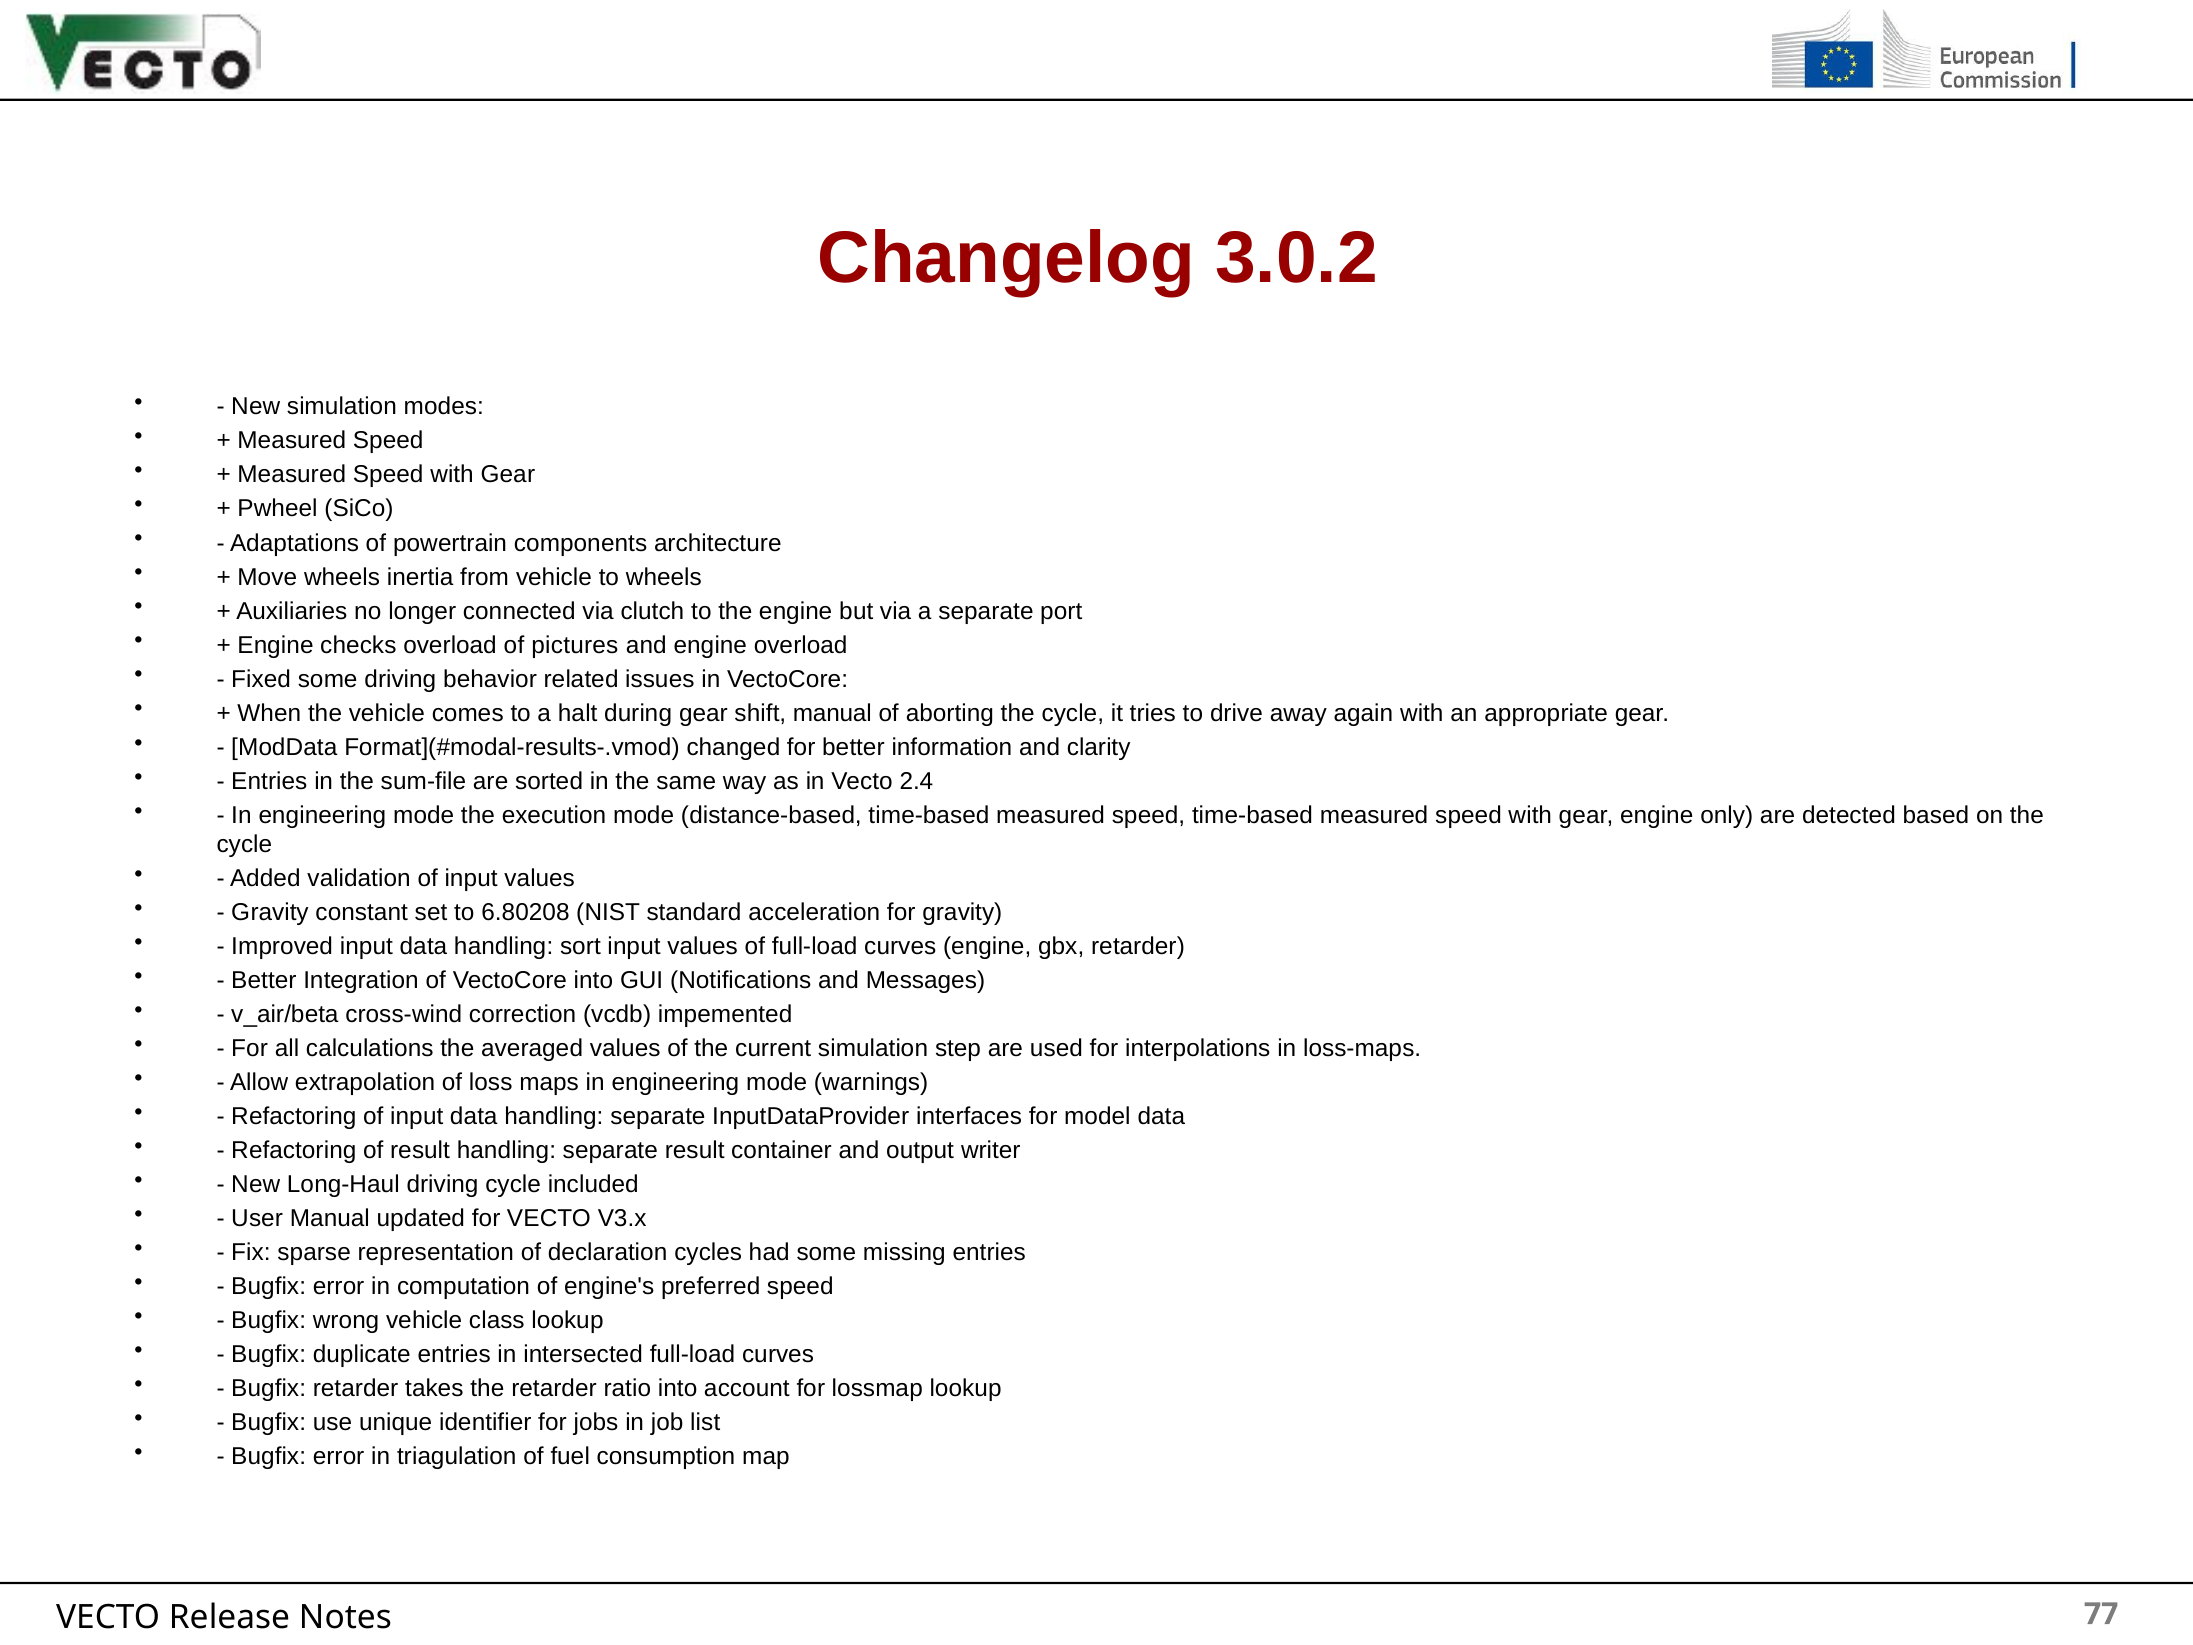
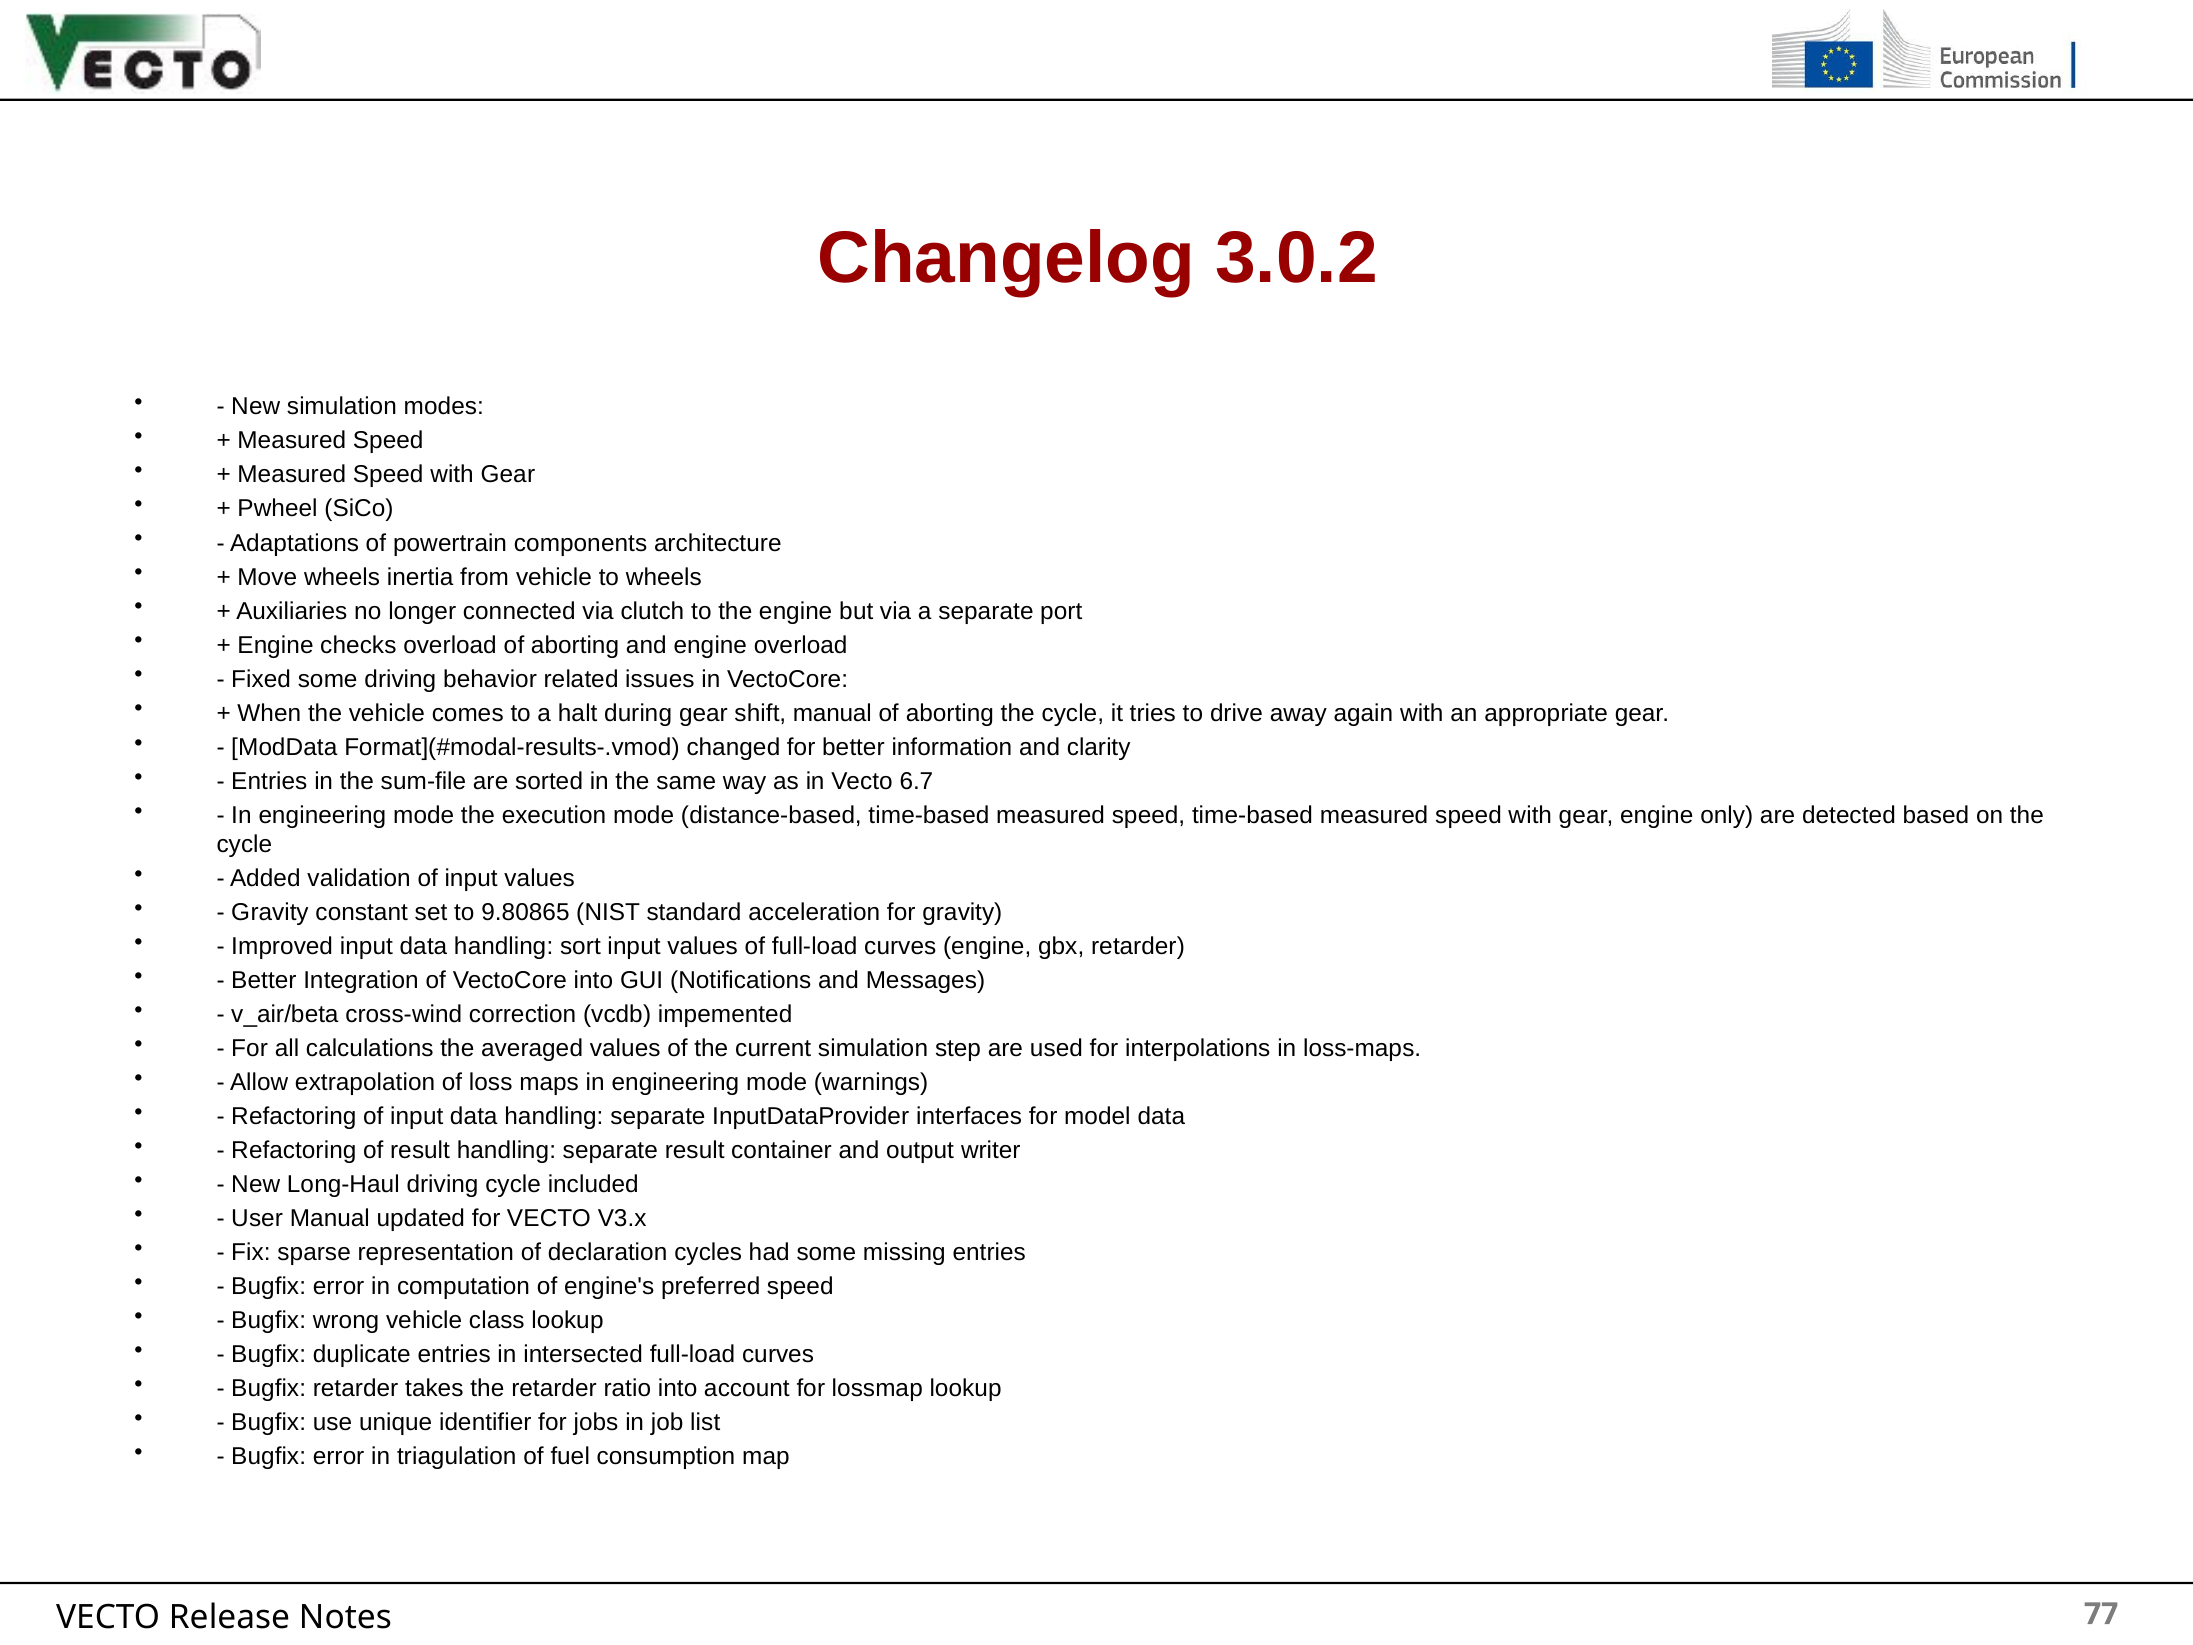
overload of pictures: pictures -> aborting
2.4: 2.4 -> 6.7
6.80208: 6.80208 -> 9.80865
